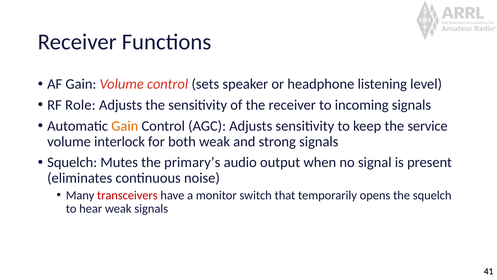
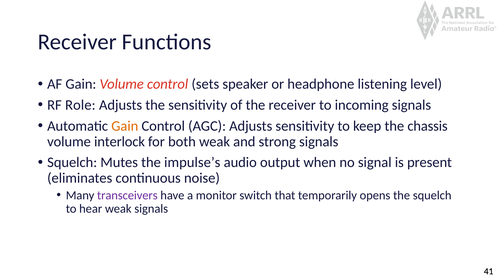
service: service -> chassis
primary’s: primary’s -> impulse’s
transceivers colour: red -> purple
